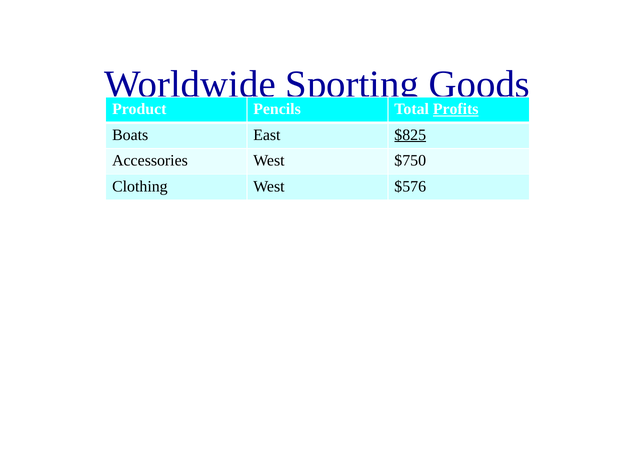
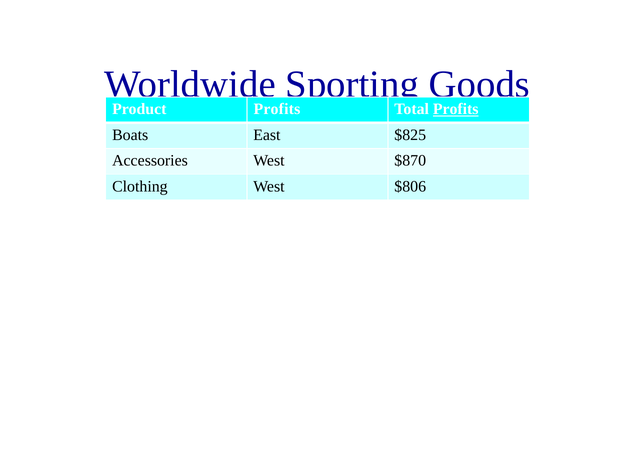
Product Pencils: Pencils -> Profits
$825 underline: present -> none
$750: $750 -> $870
$576: $576 -> $806
